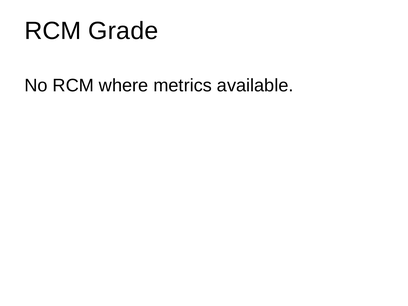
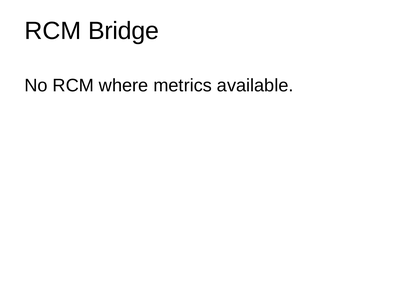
Grade: Grade -> Bridge
